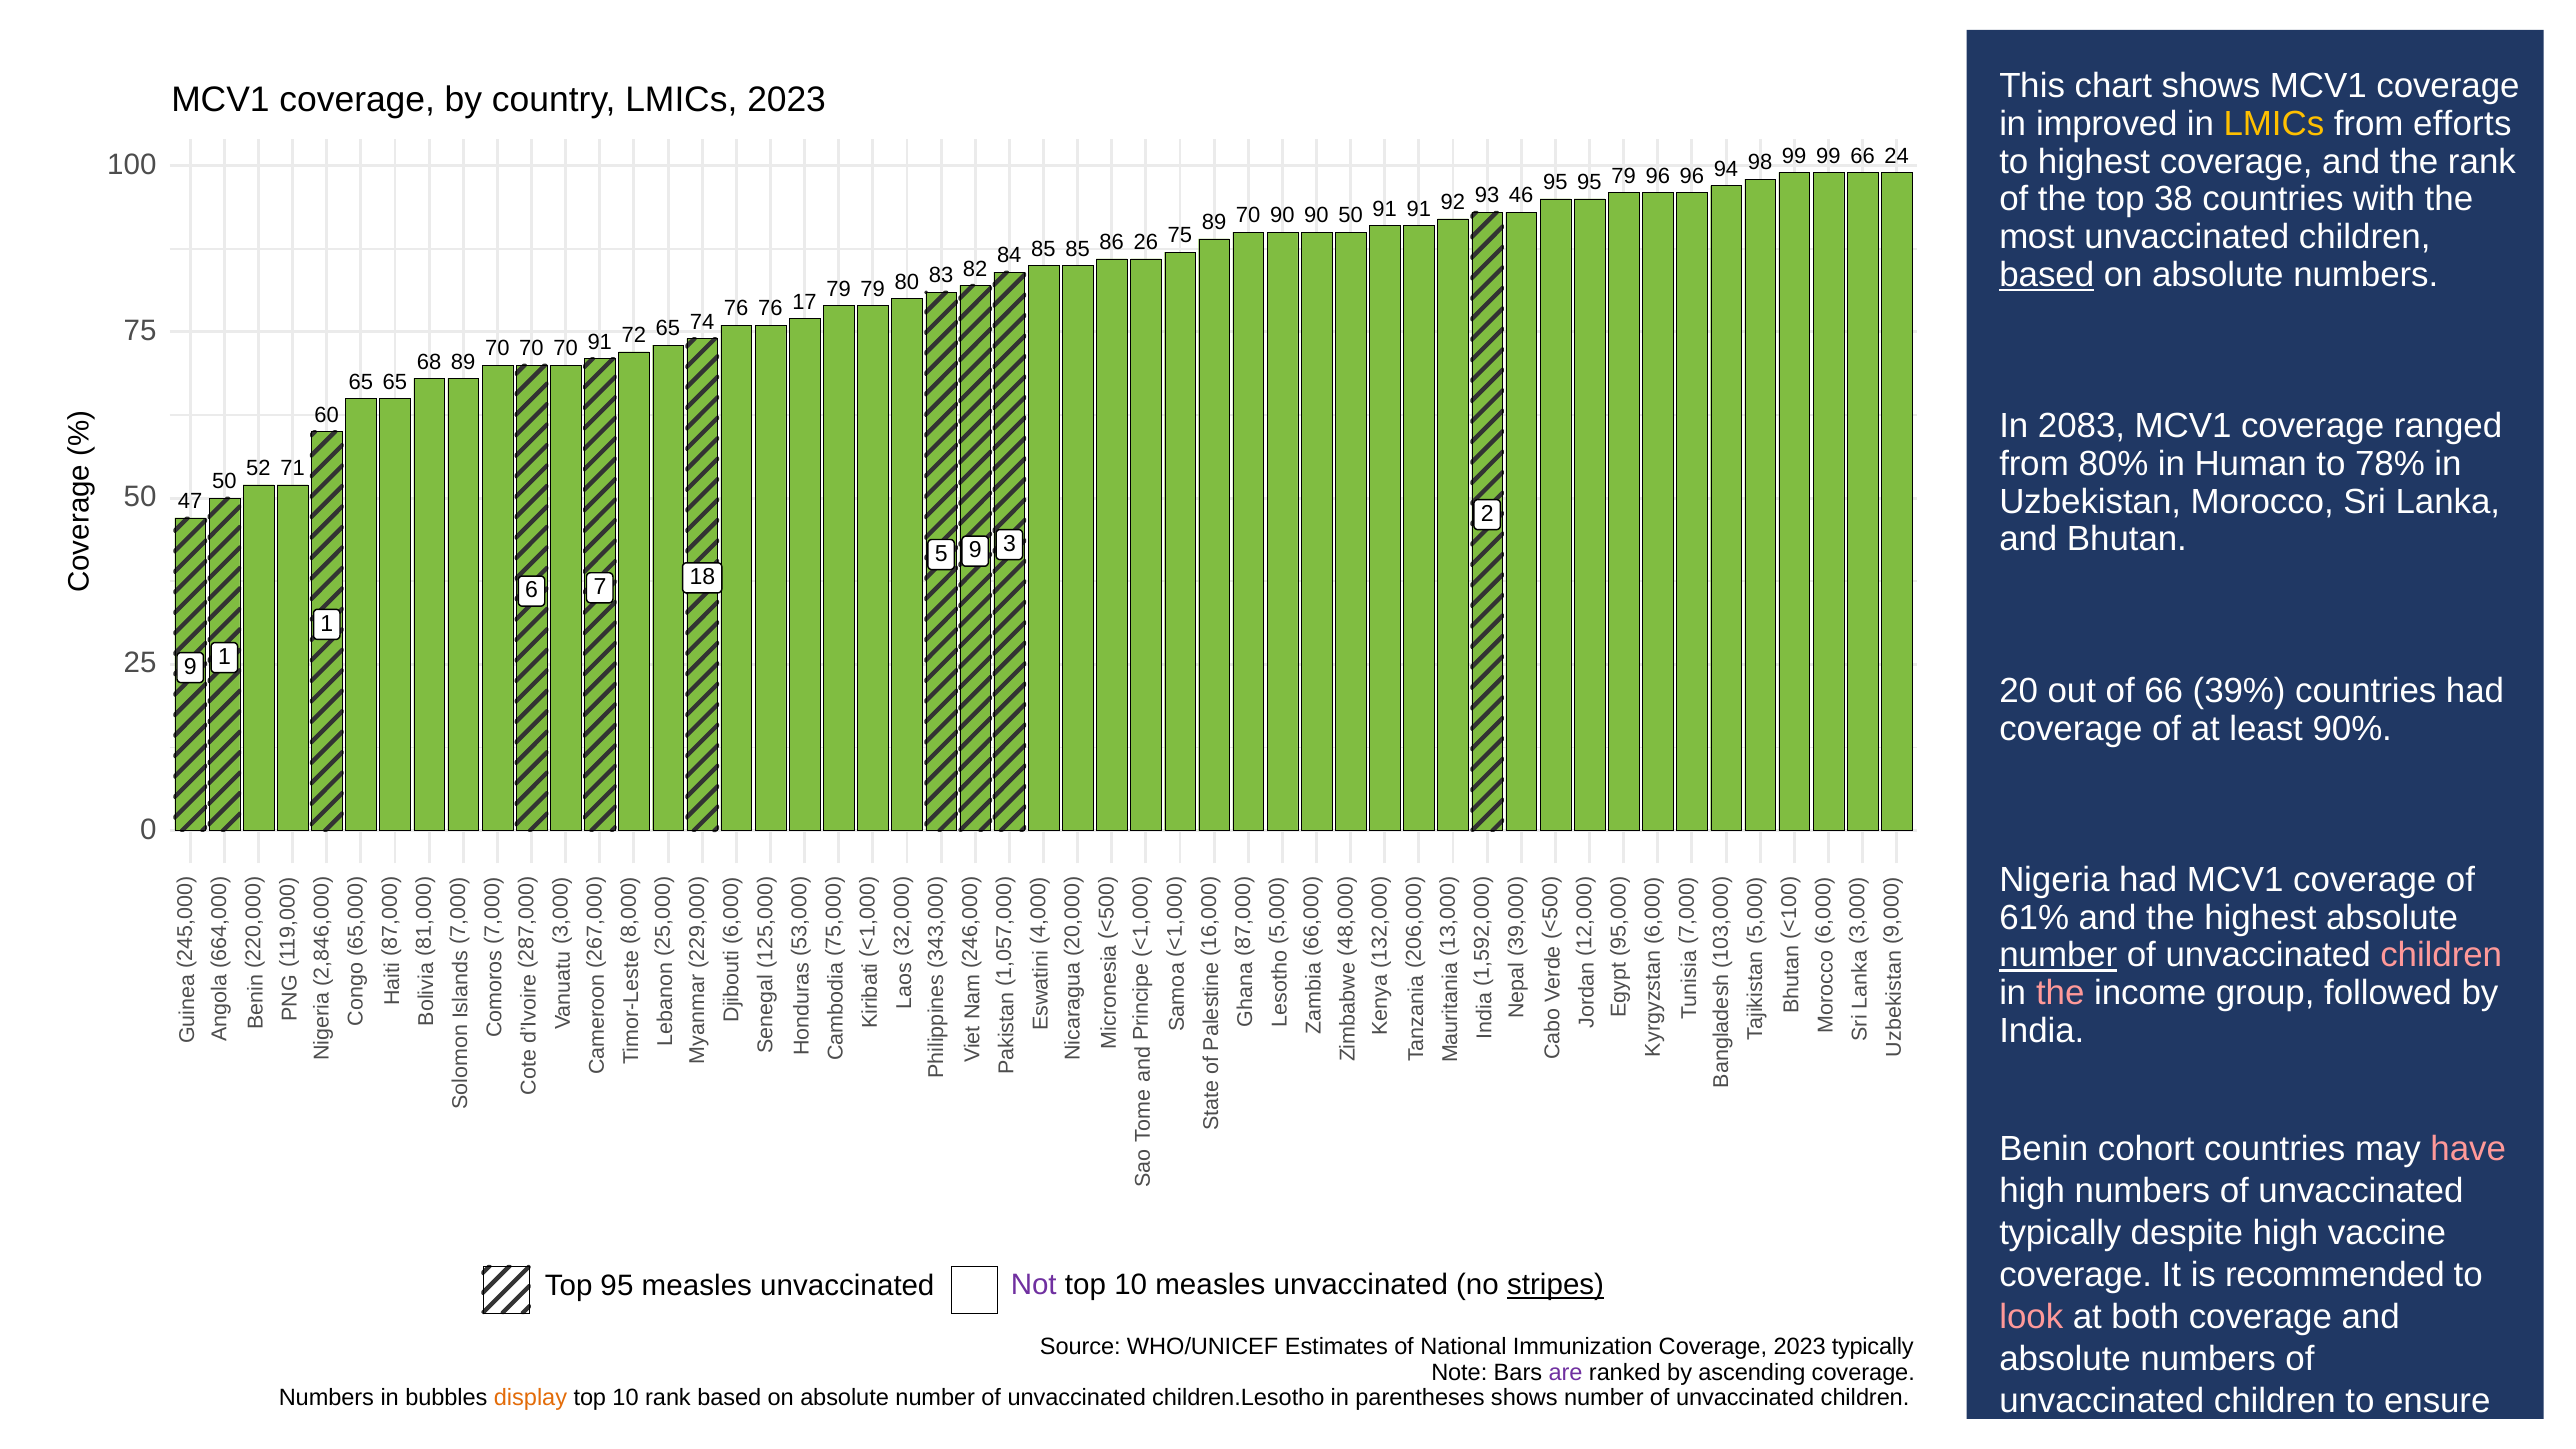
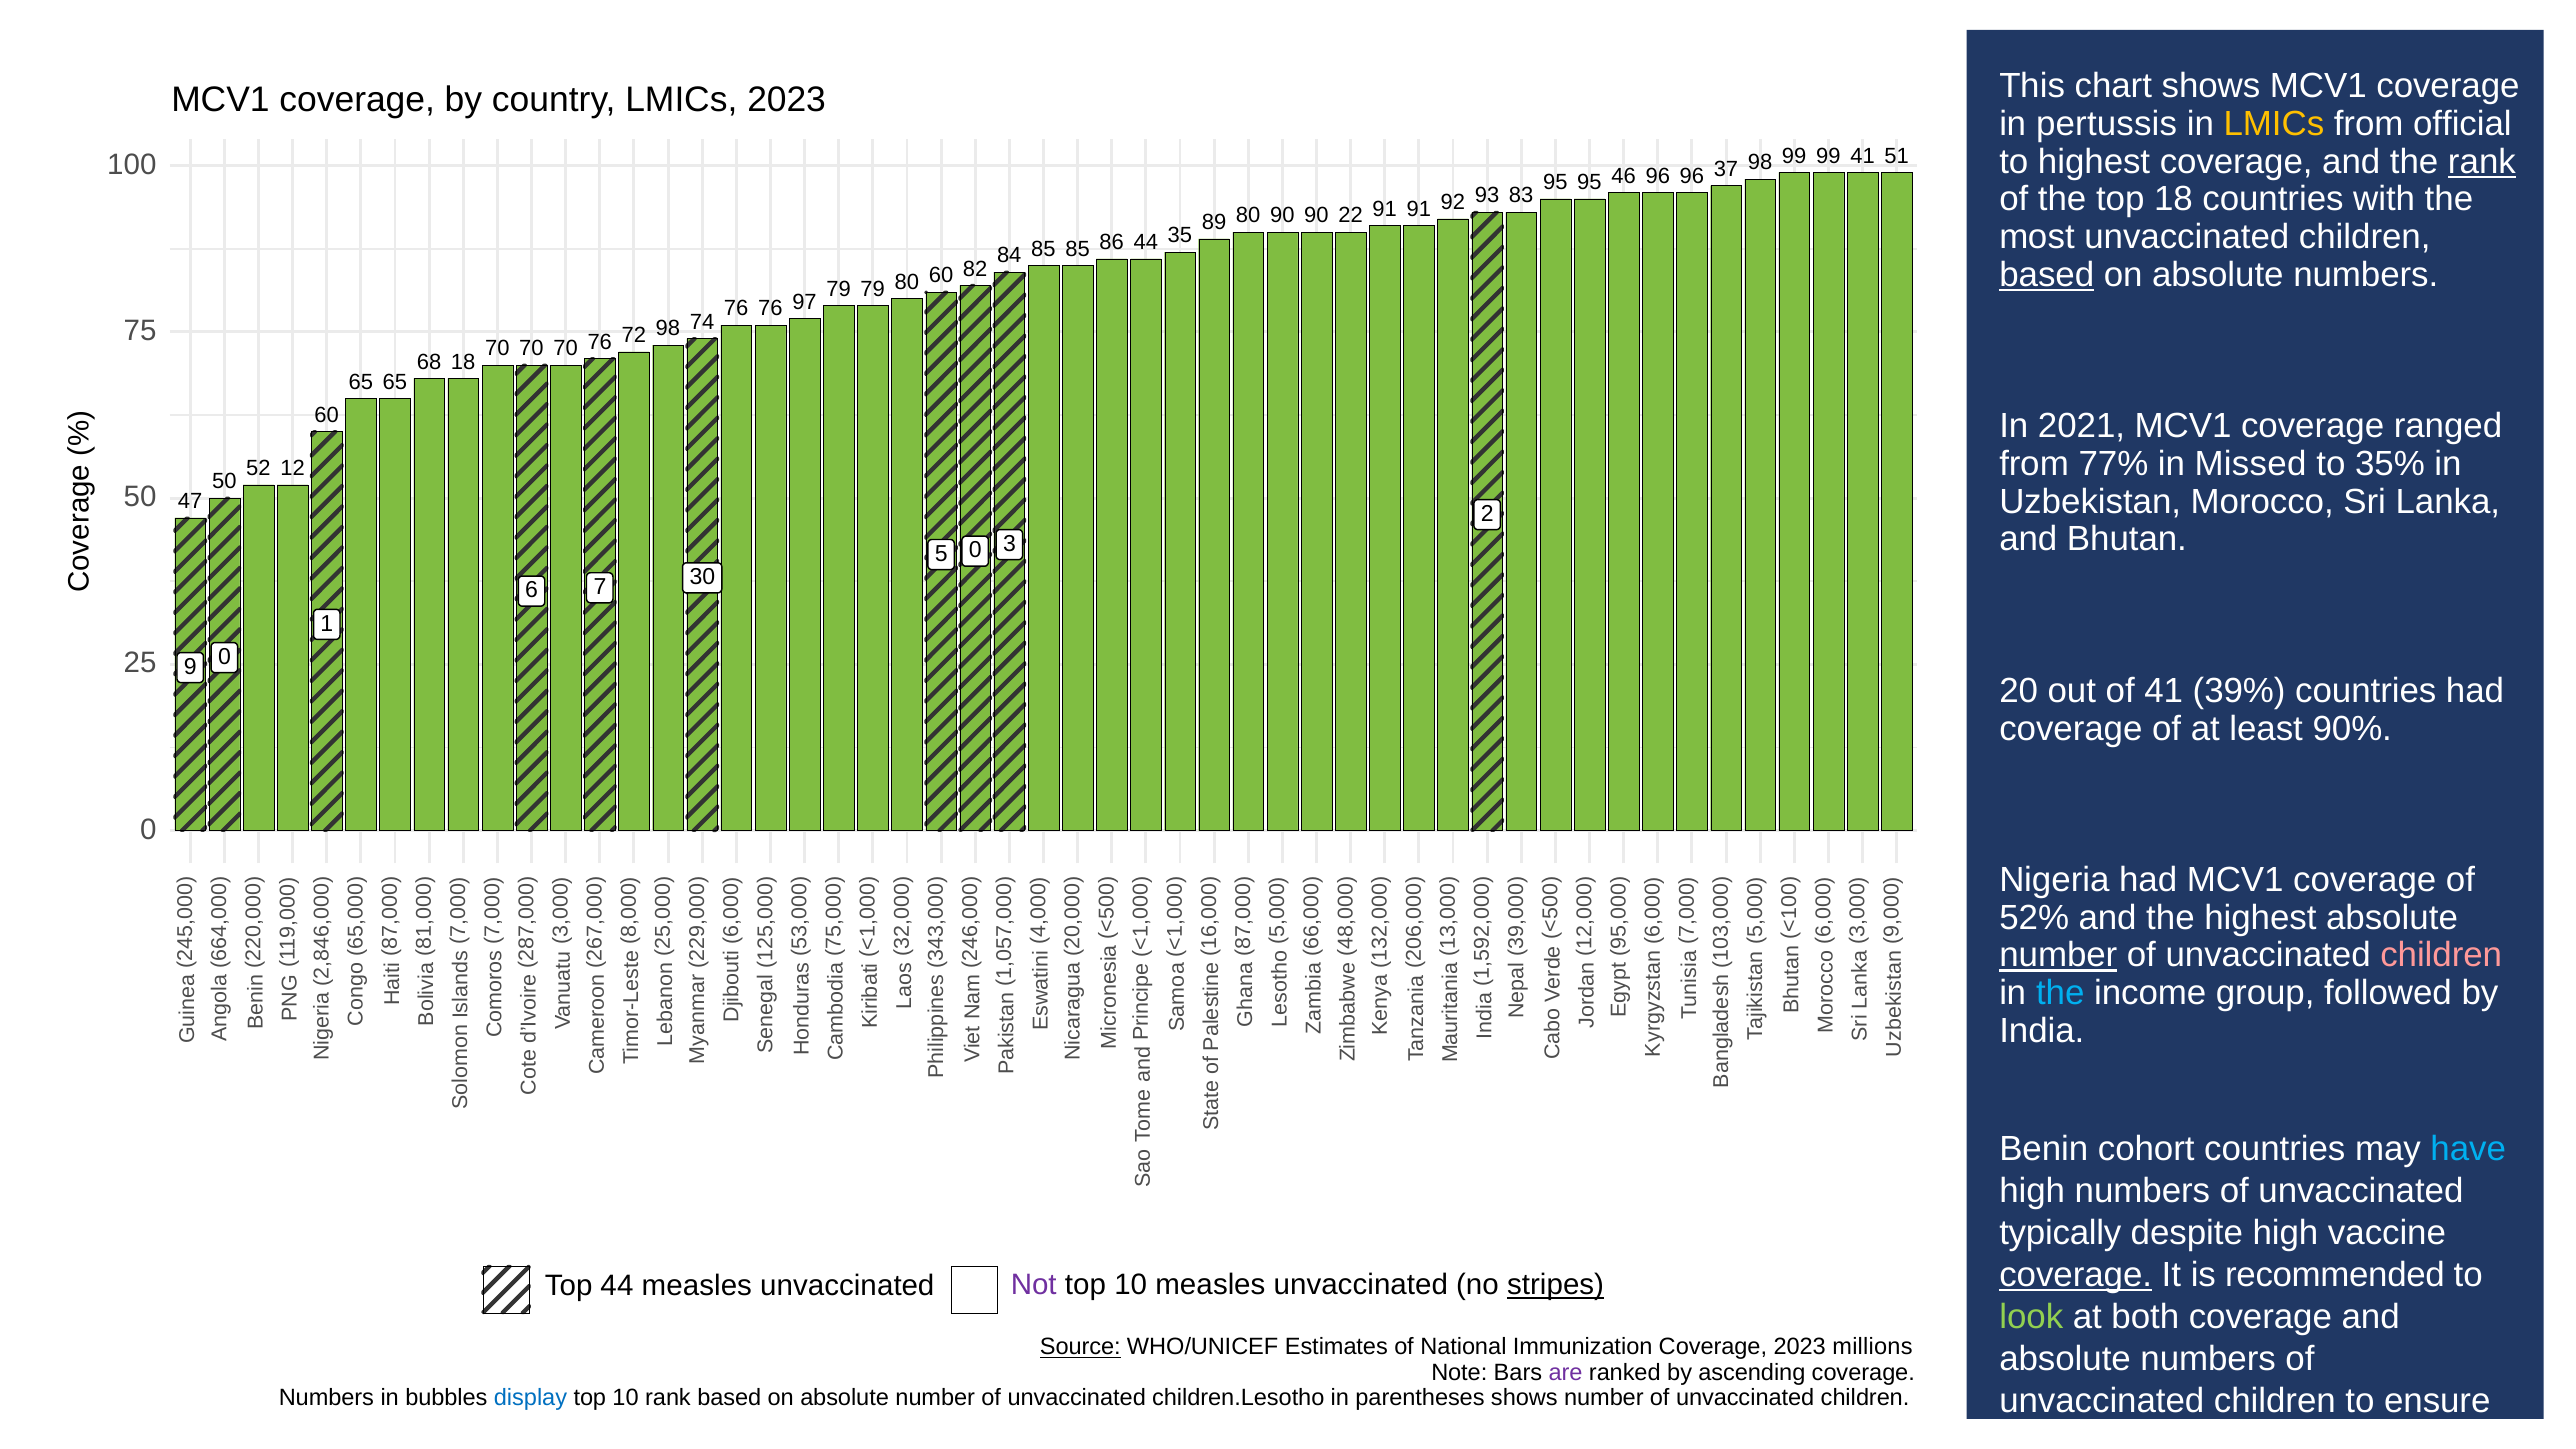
improved: improved -> pertussis
efforts: efforts -> official
99 66: 66 -> 41
rank at (2482, 162) underline: none -> present
94: 94 -> 37
24: 24 -> 51
95 79: 79 -> 46
top 38: 38 -> 18
46: 46 -> 83
70 at (1248, 216): 70 -> 80
90 50: 50 -> 22
86 75: 75 -> 35
85 26: 26 -> 44
80 83: 83 -> 60
17: 17 -> 97
70 91: 91 -> 76
72 65: 65 -> 98
68 89: 89 -> 18
2083: 2083 -> 2021
80%: 80% -> 77%
in Human: Human -> Missed
78%: 78% -> 35%
71: 71 -> 12
9 at (975, 550): 9 -> 0
18: 18 -> 30
9 1: 1 -> 0
of 66: 66 -> 41
61%: 61% -> 52%
the at (2060, 993) colour: pink -> light blue
have colour: pink -> light blue
coverage at (2076, 1275) underline: none -> present
Top 95: 95 -> 44
look colour: pink -> light green
Source underline: none -> present
2023 typically: typically -> millions
display colour: orange -> blue
